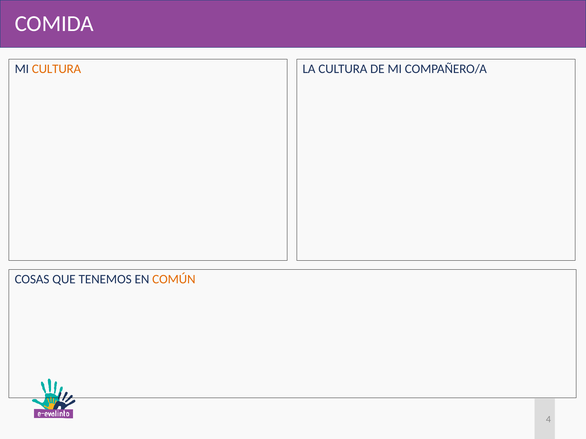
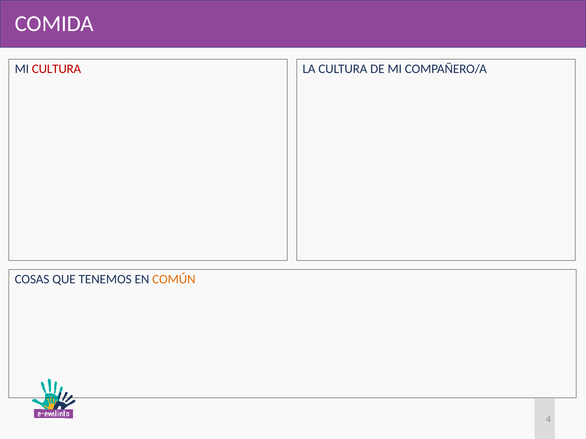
CULTURA at (56, 69) colour: orange -> red
